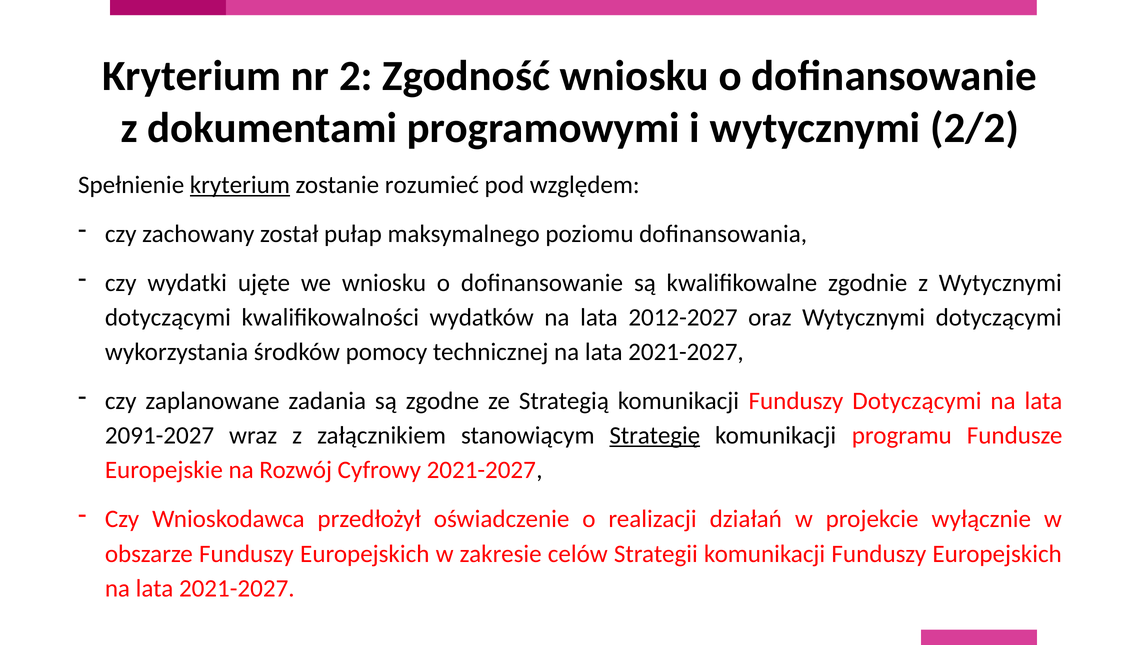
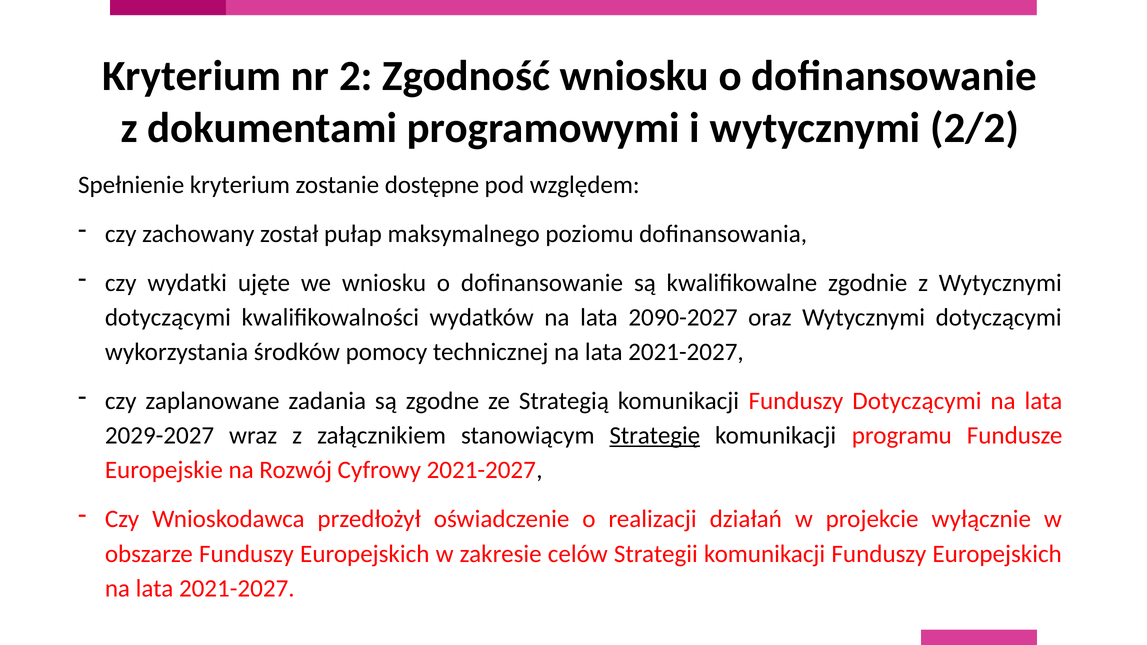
kryterium at (240, 185) underline: present -> none
rozumieć: rozumieć -> dostępne
2012-2027: 2012-2027 -> 2090-2027
2091-2027: 2091-2027 -> 2029-2027
